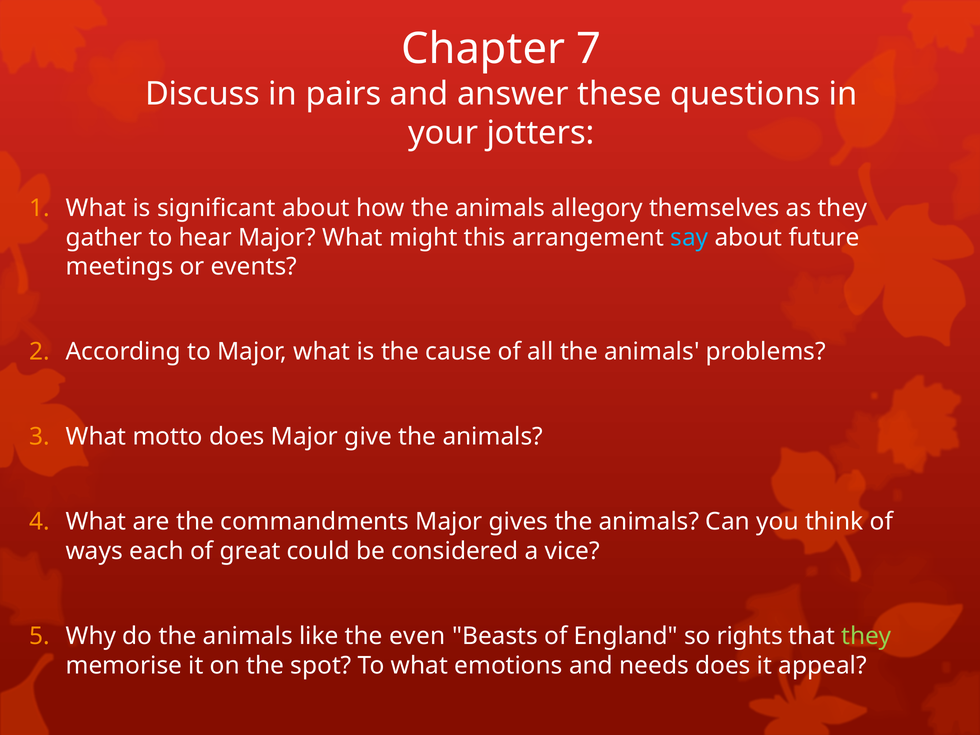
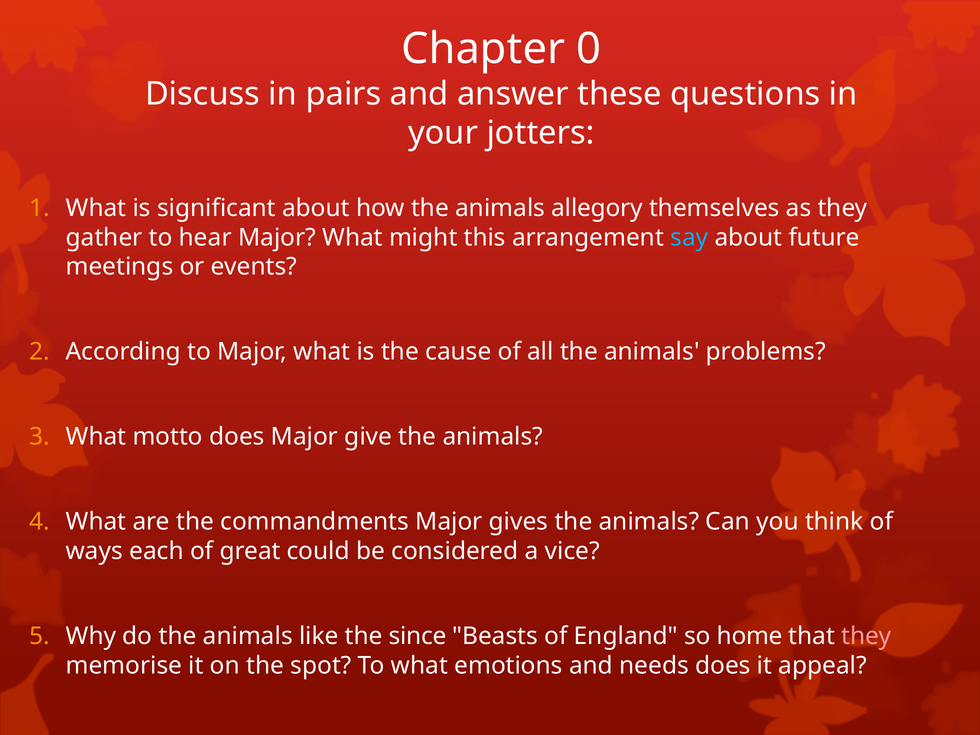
7: 7 -> 0
even: even -> since
rights: rights -> home
they at (866, 636) colour: light green -> pink
